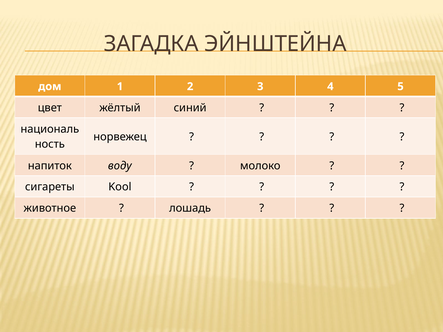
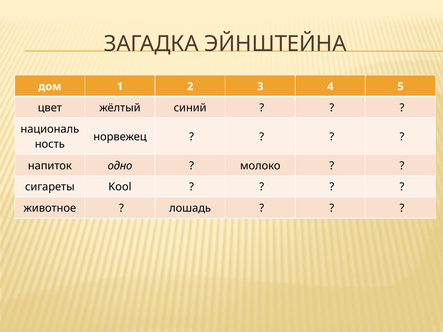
воду: воду -> одно
